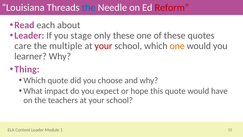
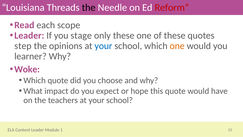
the at (89, 7) colour: blue -> black
about: about -> scope
care: care -> step
multiple: multiple -> opinions
your at (103, 46) colour: red -> blue
Thing: Thing -> Woke
